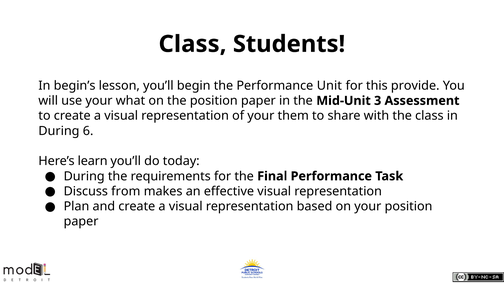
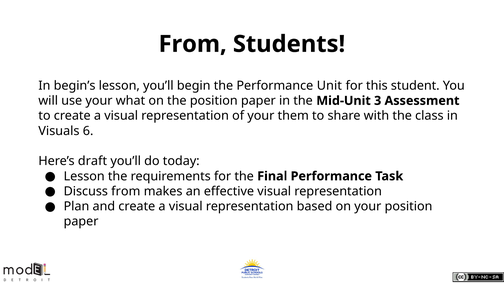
Class at (193, 44): Class -> From
provide: provide -> student
During at (59, 131): During -> Visuals
learn: learn -> draft
During at (84, 177): During -> Lesson
